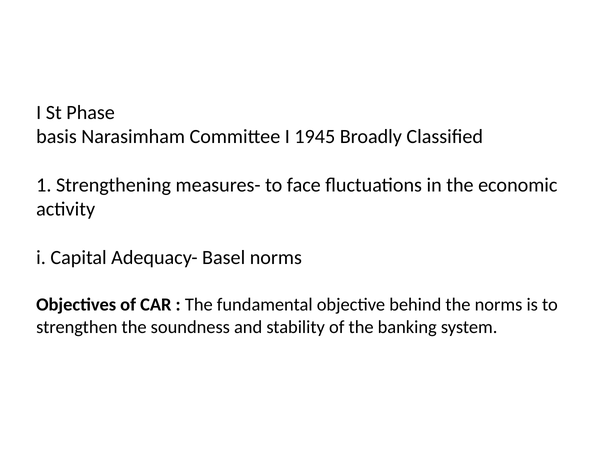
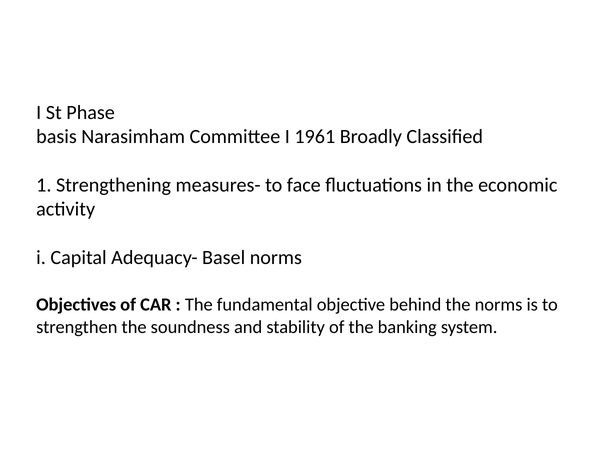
1945: 1945 -> 1961
